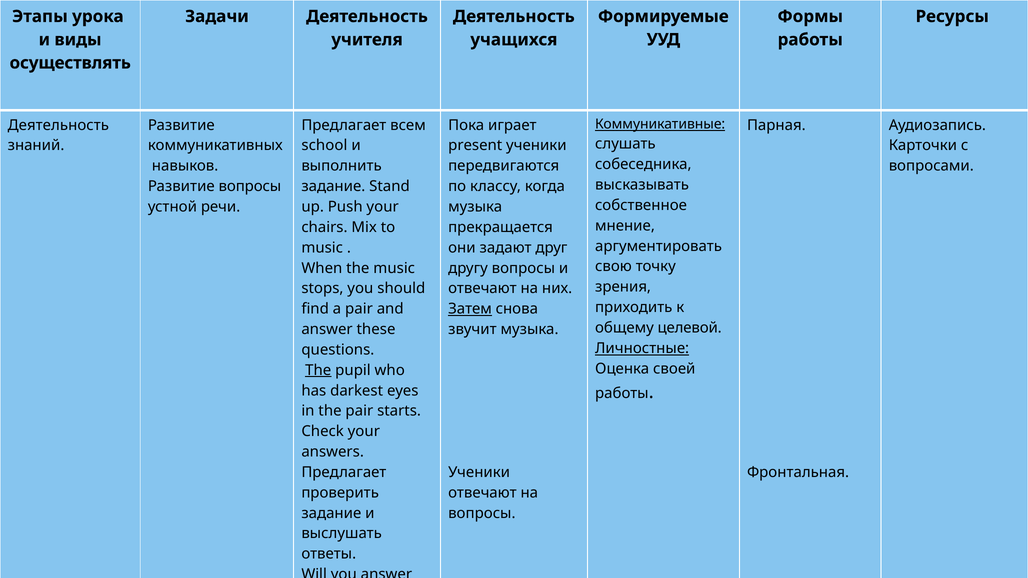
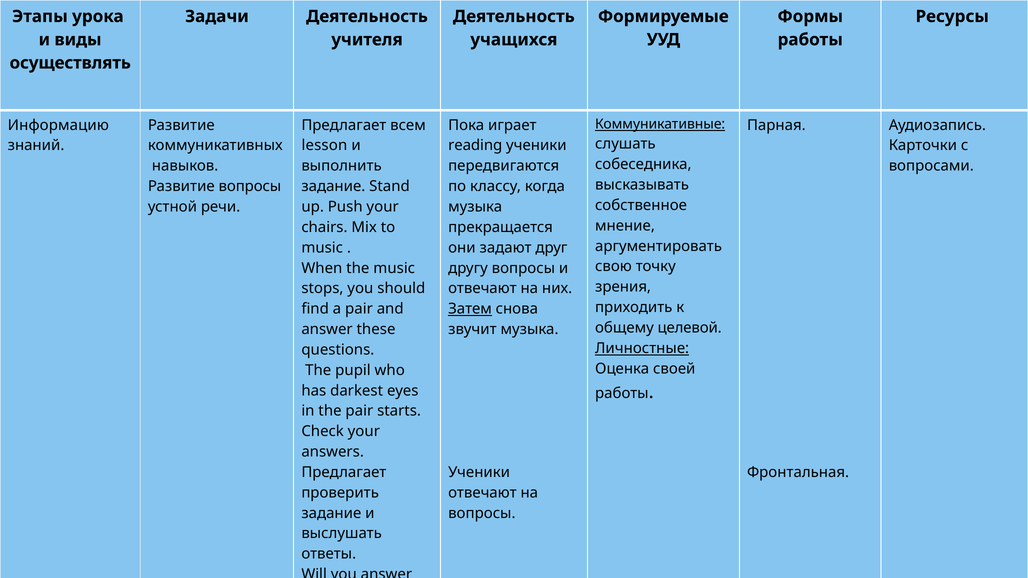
Деятельность at (58, 125): Деятельность -> Информацию
school: school -> lesson
present: present -> reading
The at (318, 370) underline: present -> none
